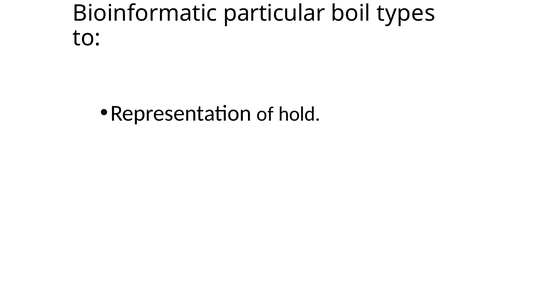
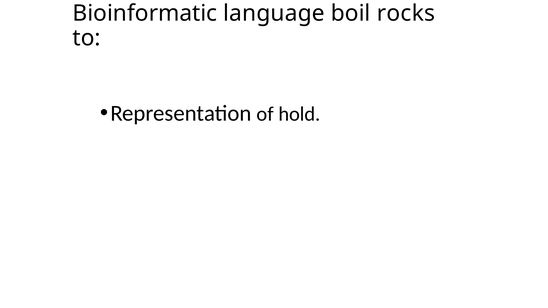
particular: particular -> language
types: types -> rocks
